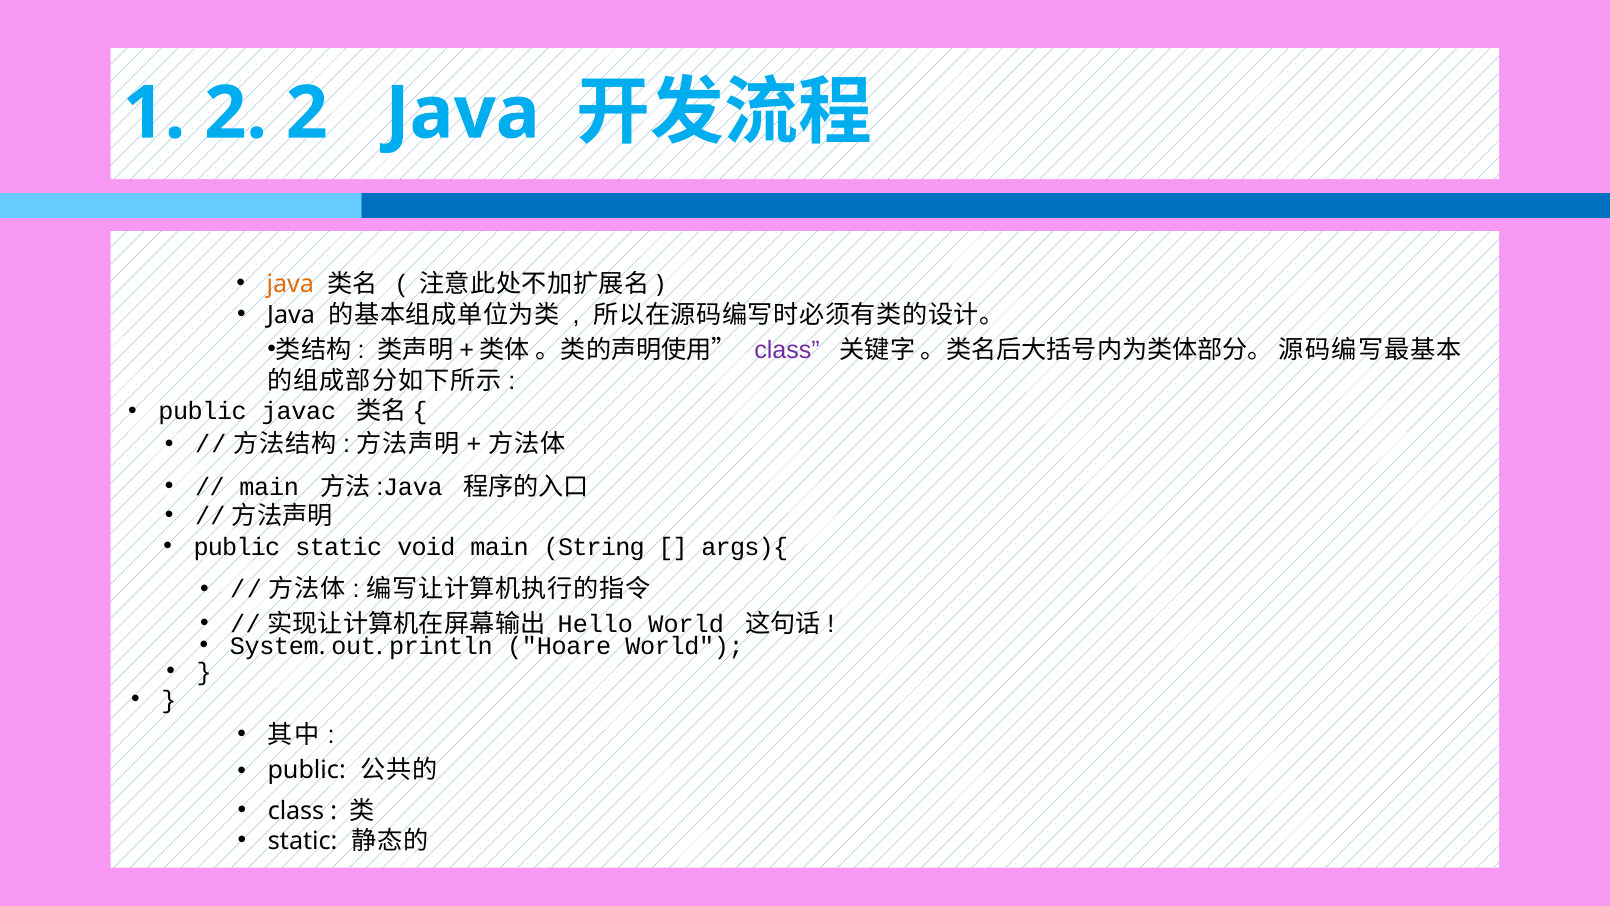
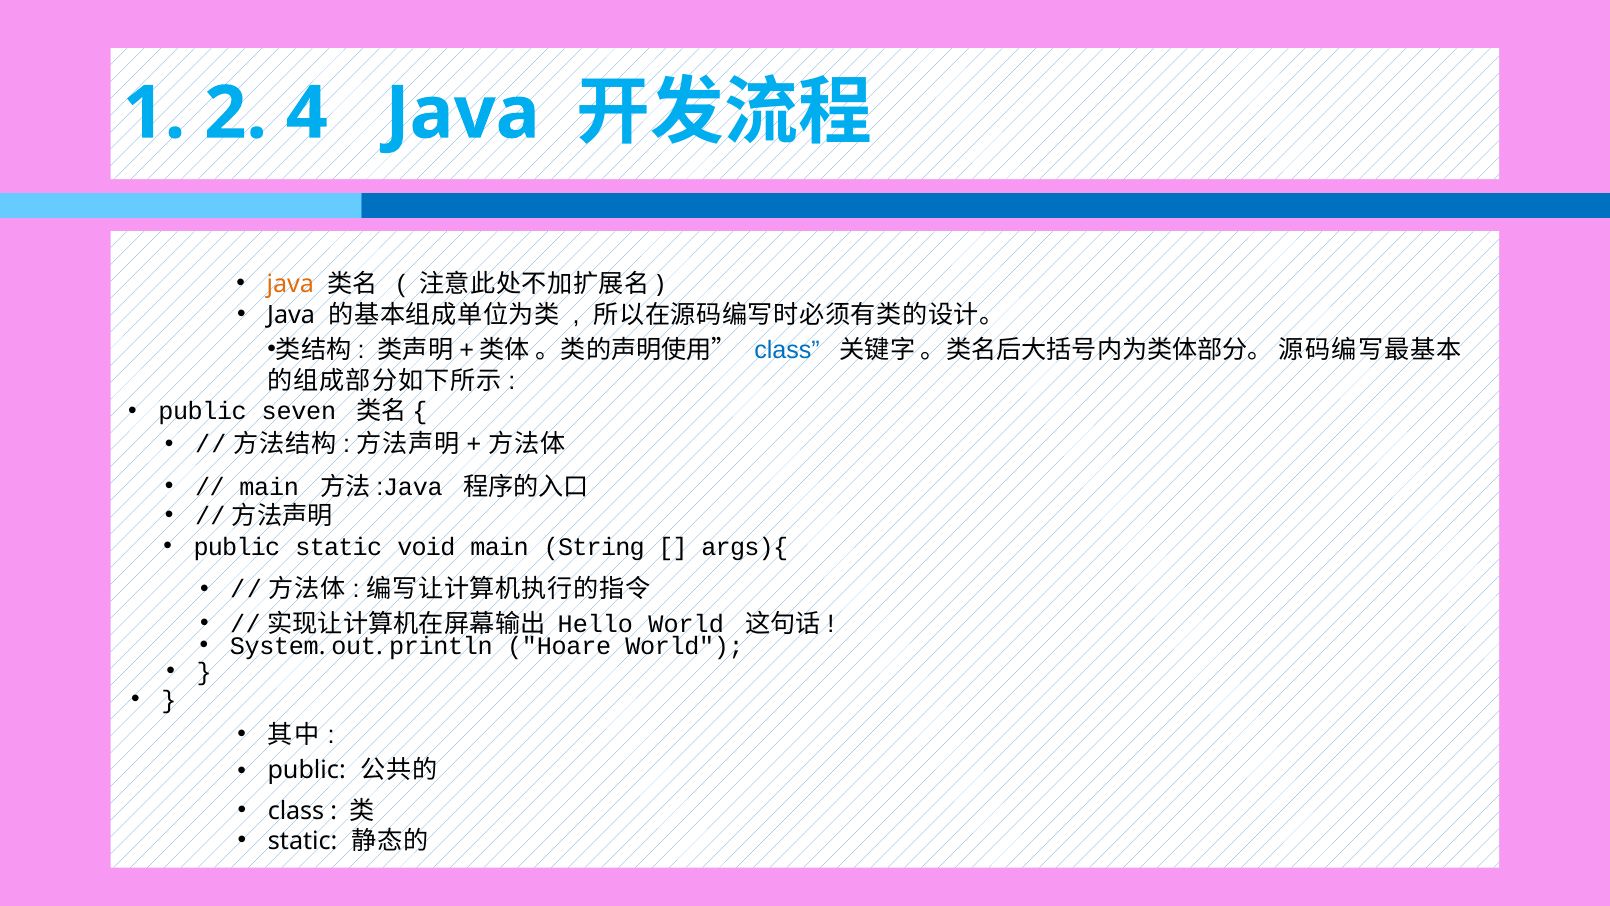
2 2: 2 -> 4
class at (787, 350) colour: purple -> blue
javac: javac -> seven
